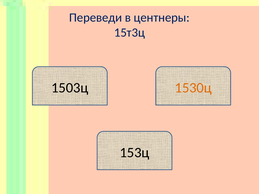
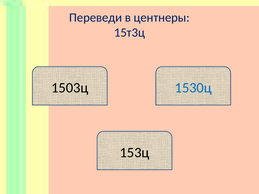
1530ц colour: orange -> blue
